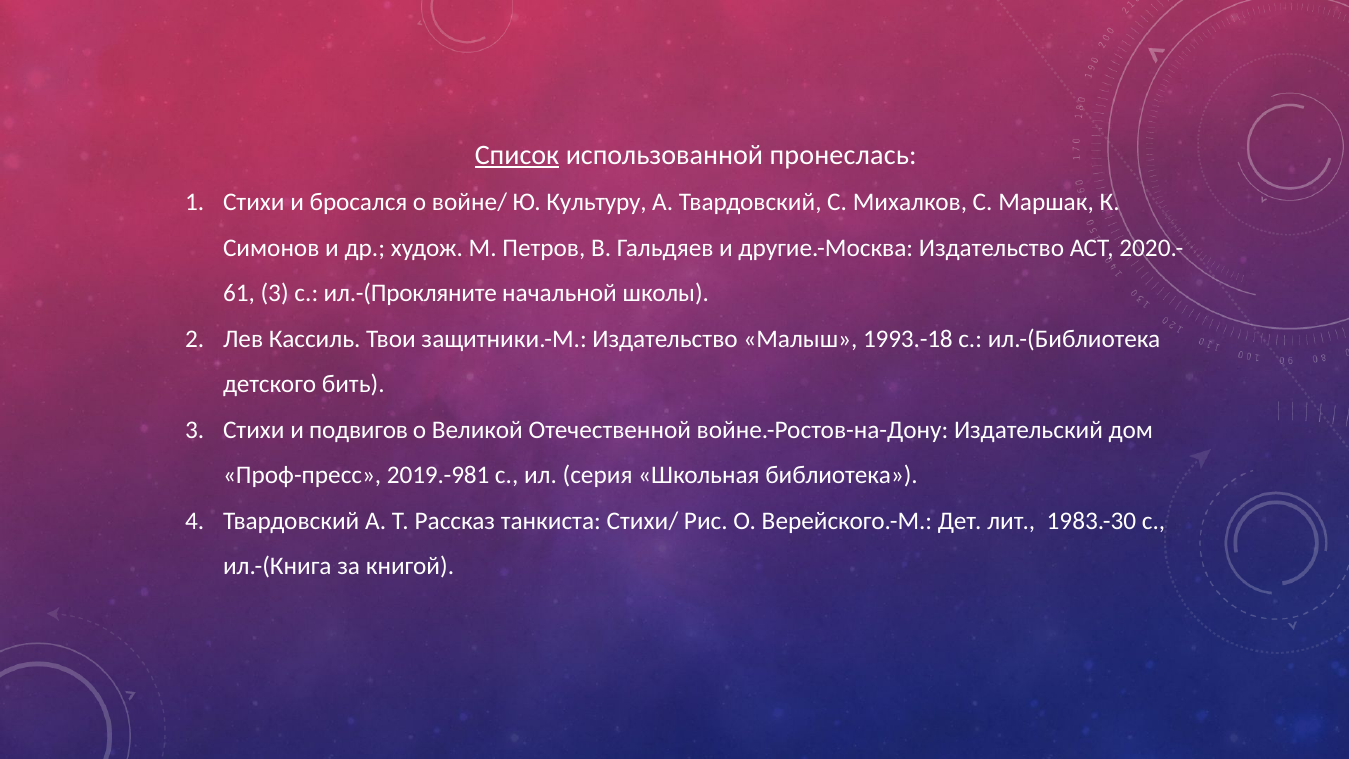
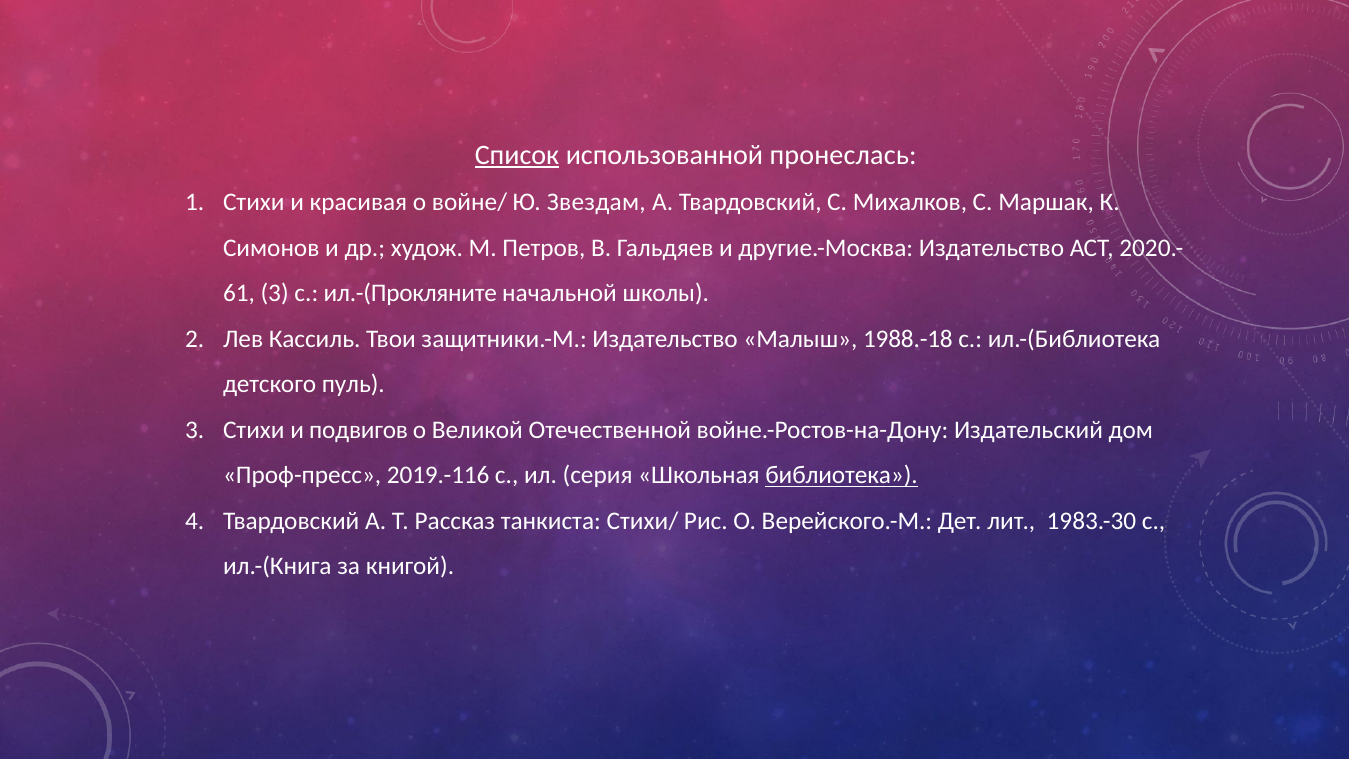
бросался: бросался -> красивая
Культуру: Культуру -> Звездам
1993.-18: 1993.-18 -> 1988.-18
бить: бить -> пуль
2019.-981: 2019.-981 -> 2019.-116
библиотека underline: none -> present
